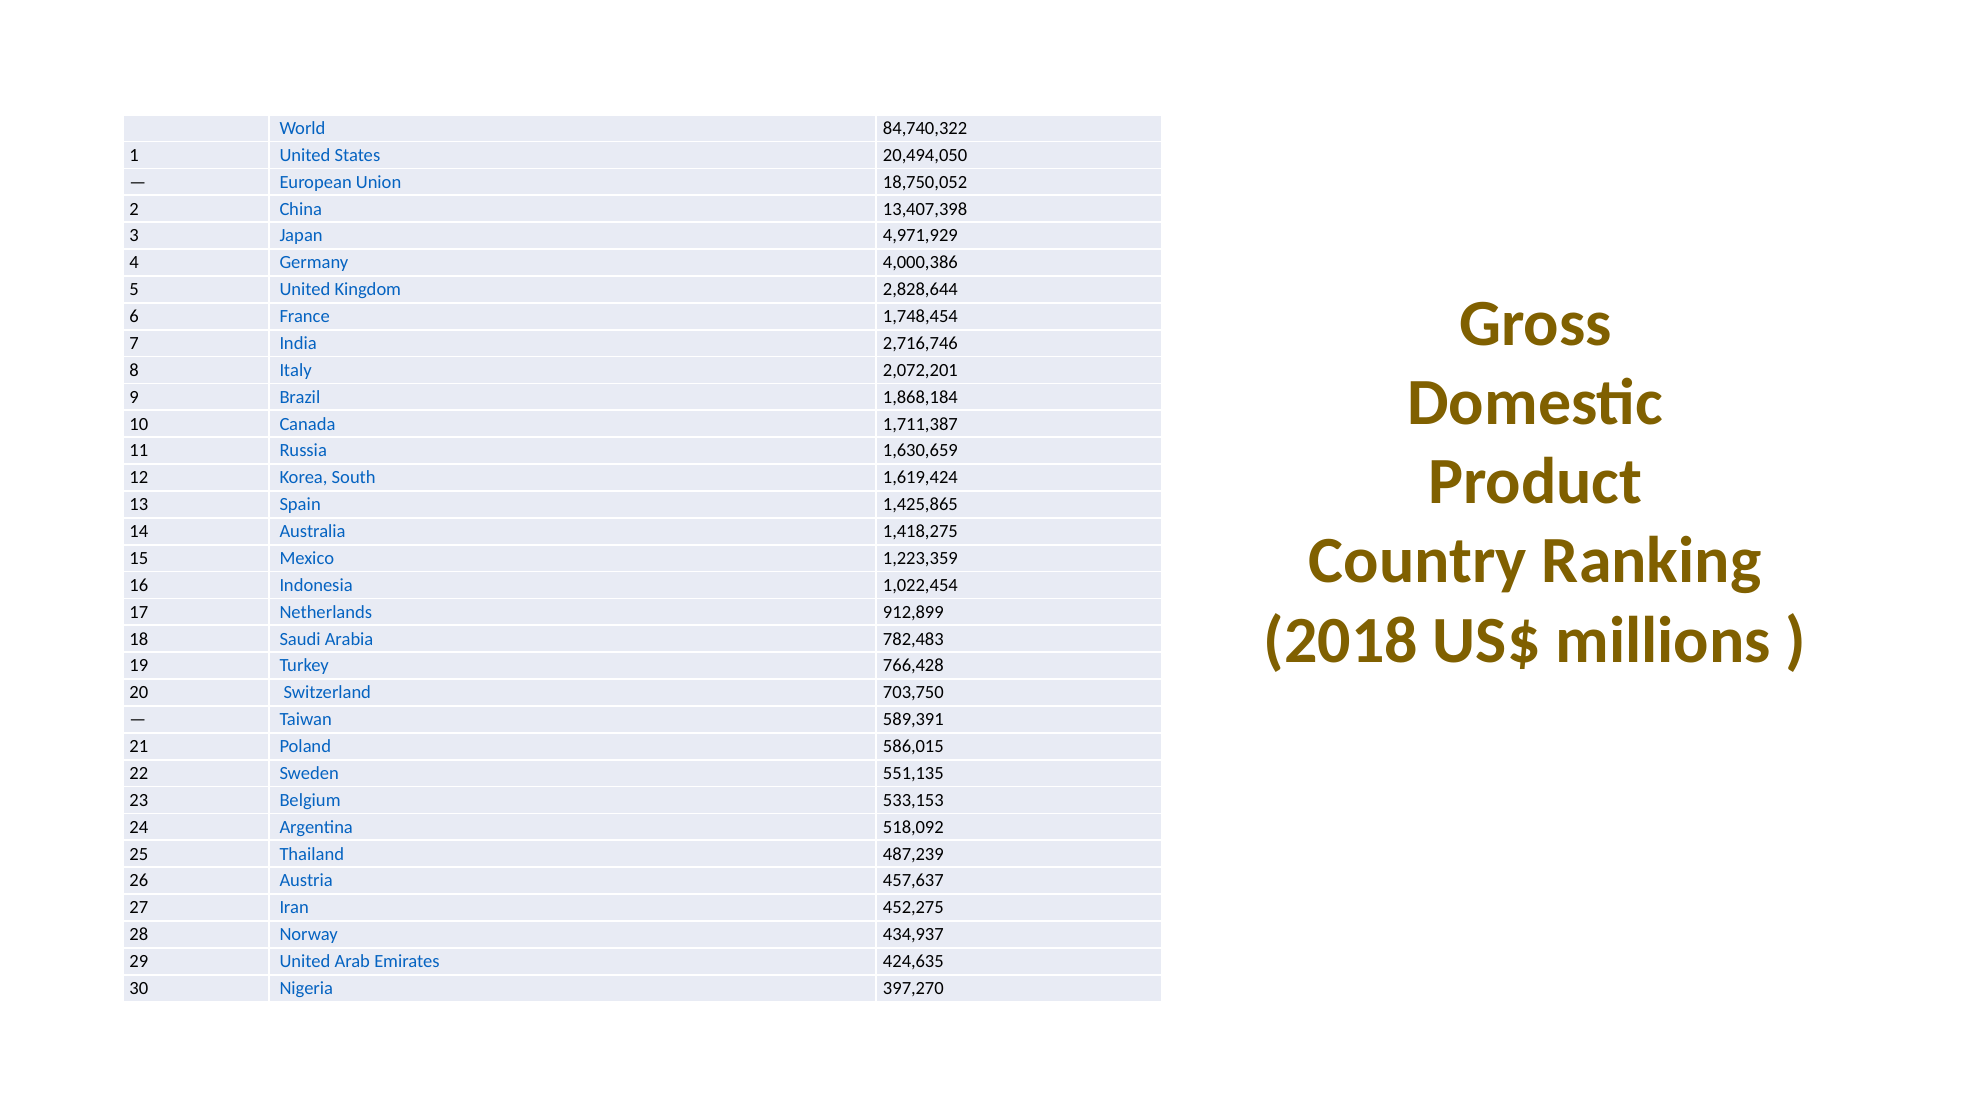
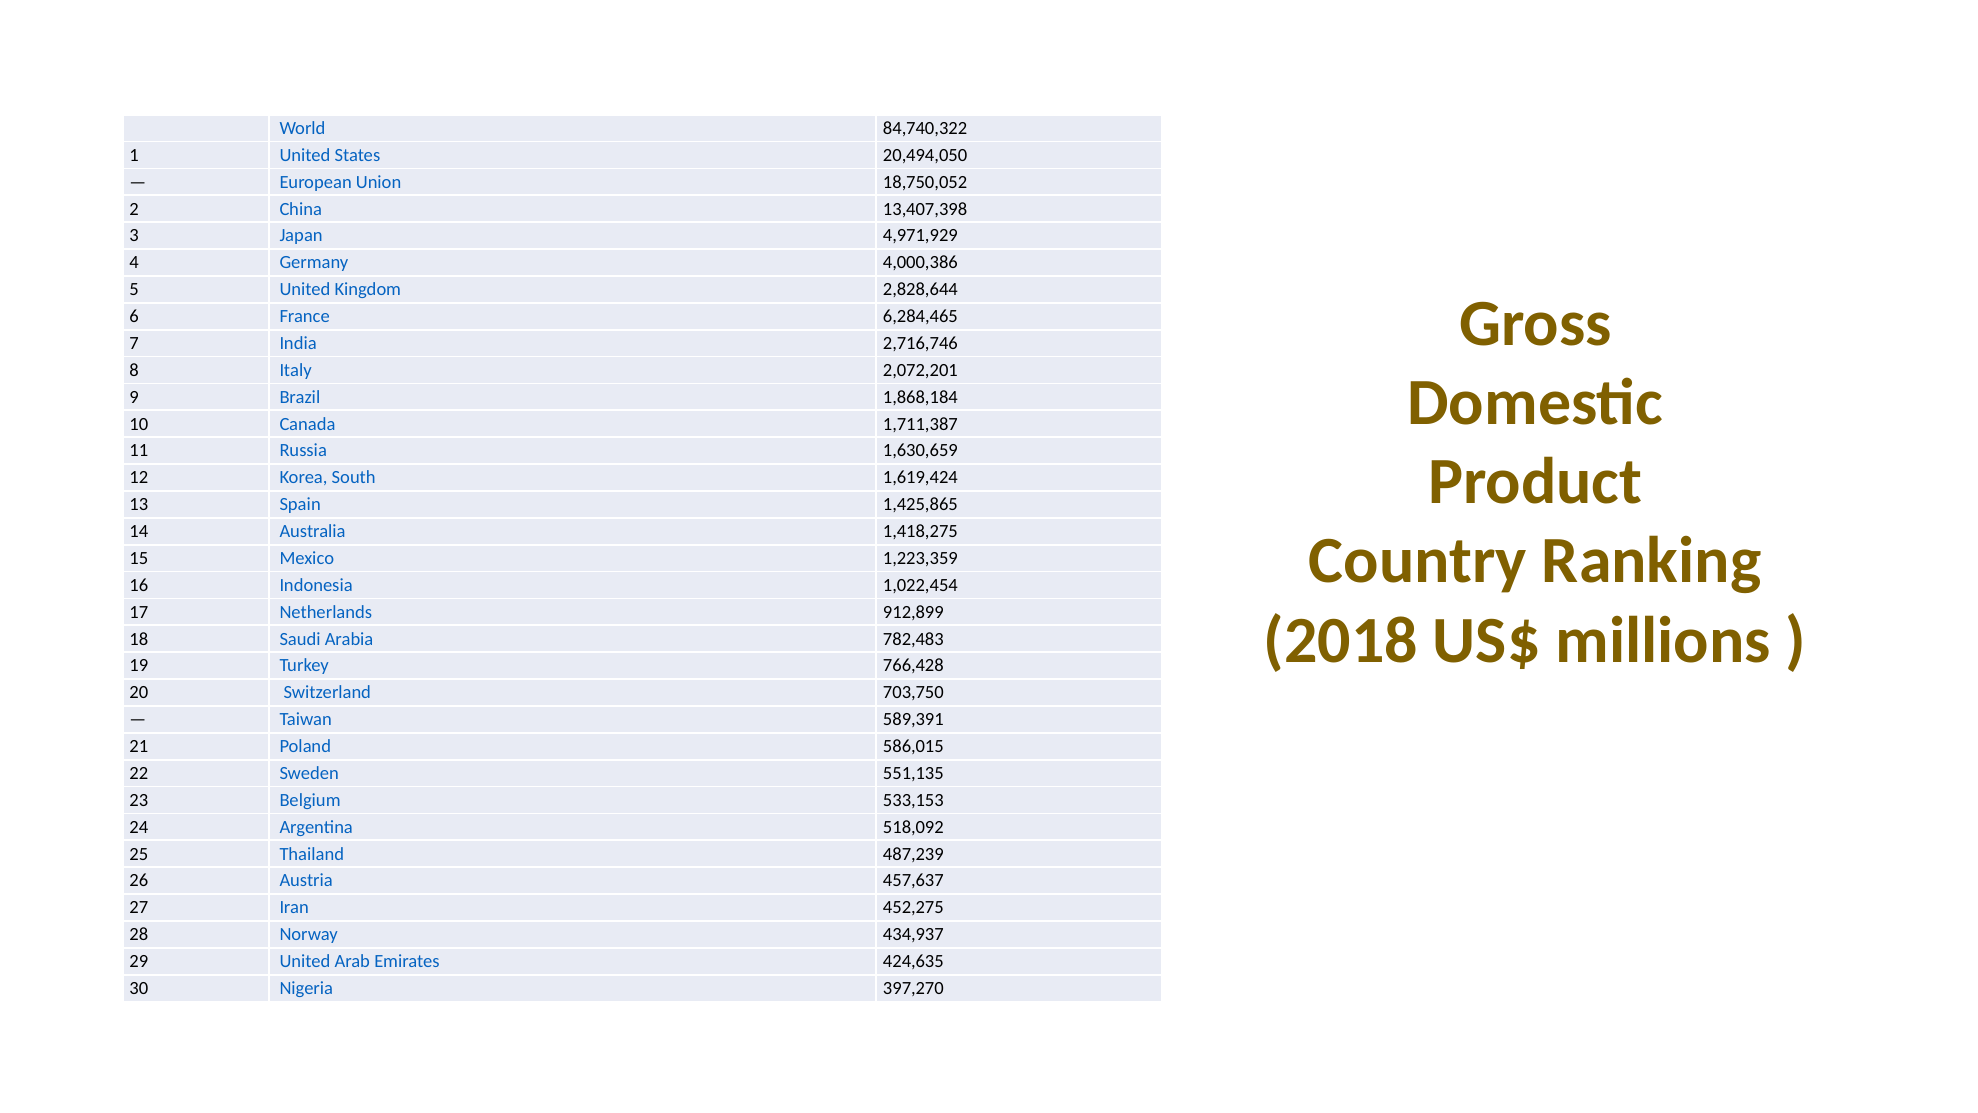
1,748,454: 1,748,454 -> 6,284,465
